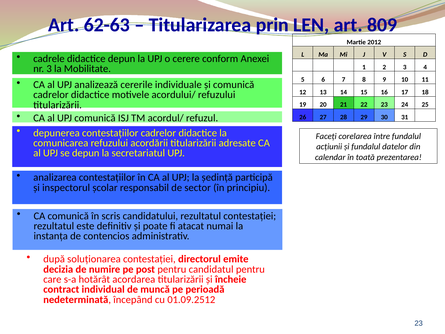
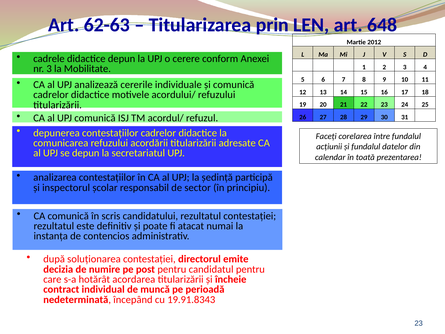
809: 809 -> 648
01.09.2512: 01.09.2512 -> 19.91.8343
